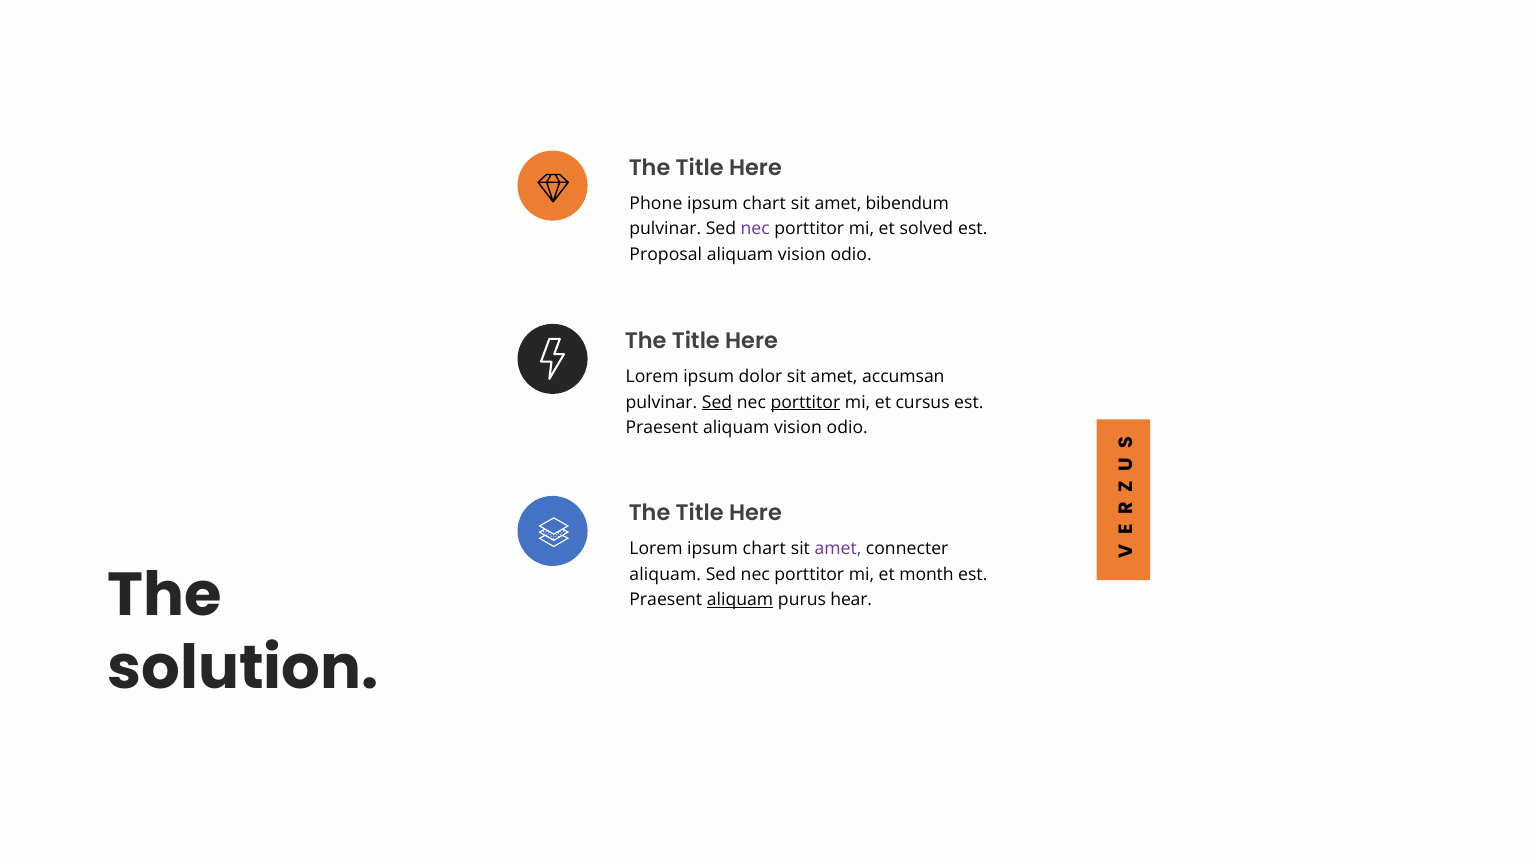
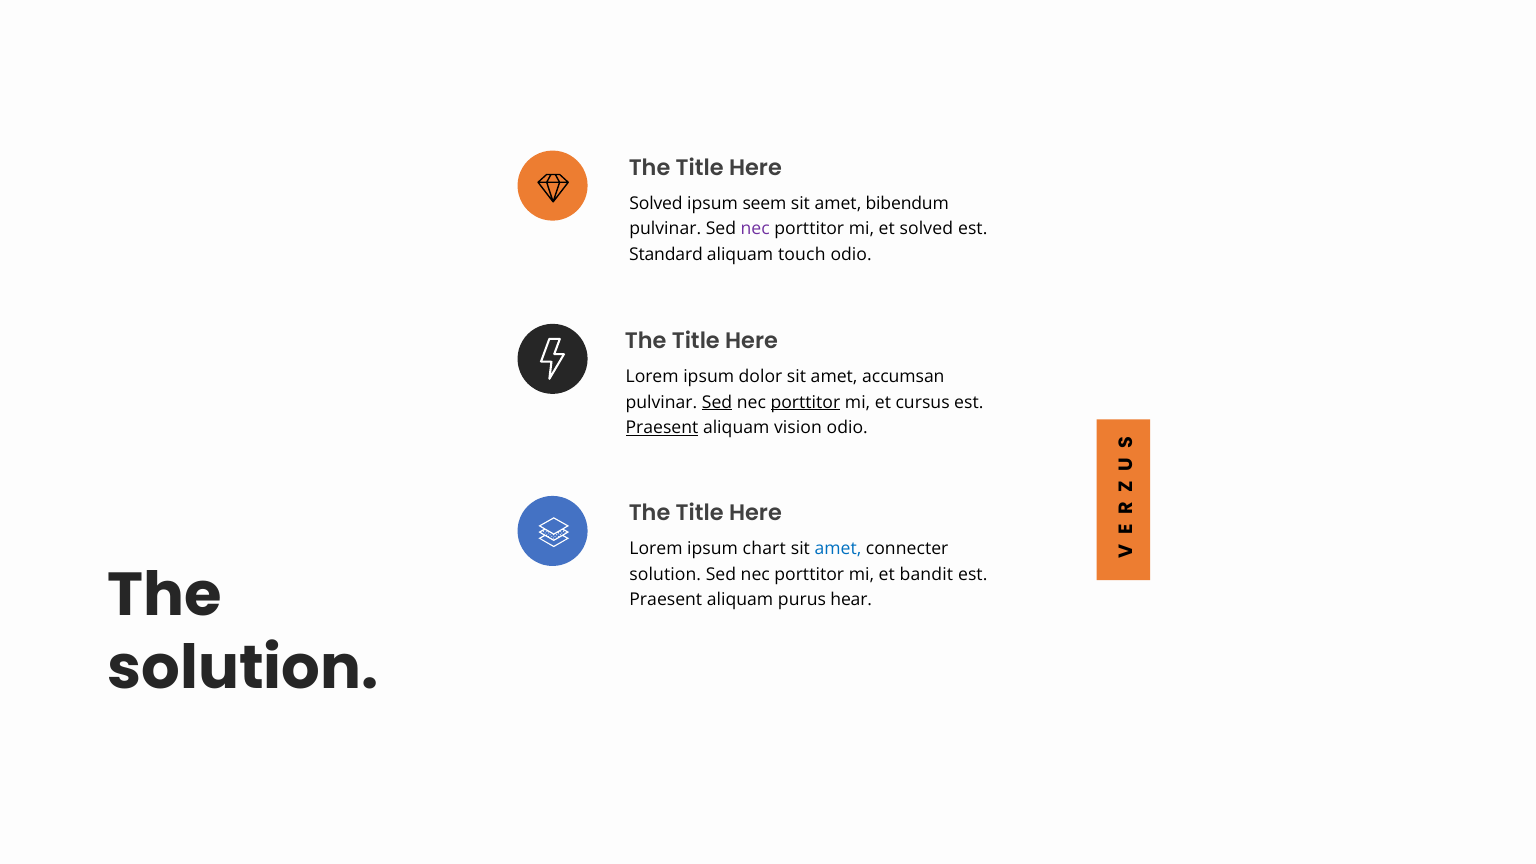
Phone at (656, 203): Phone -> Solved
chart at (764, 203): chart -> seem
Proposal: Proposal -> Standard
vision at (802, 255): vision -> touch
Praesent at (662, 428) underline: none -> present
amet at (838, 549) colour: purple -> blue
aliquam at (665, 574): aliquam -> solution
month: month -> bandit
aliquam at (740, 600) underline: present -> none
